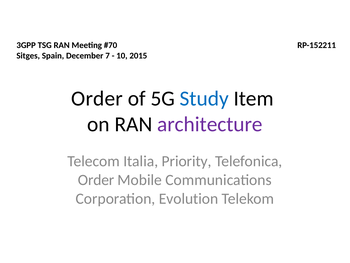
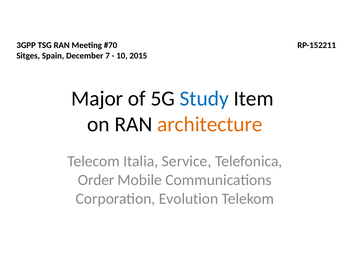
Order at (97, 98): Order -> Major
architecture colour: purple -> orange
Priority: Priority -> Service
